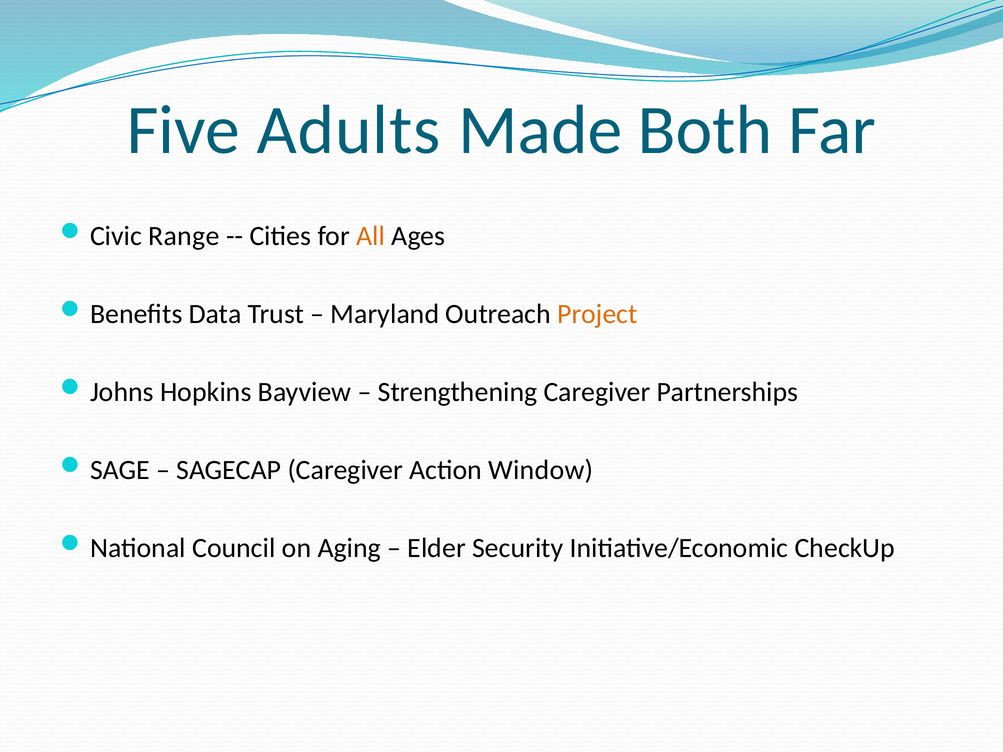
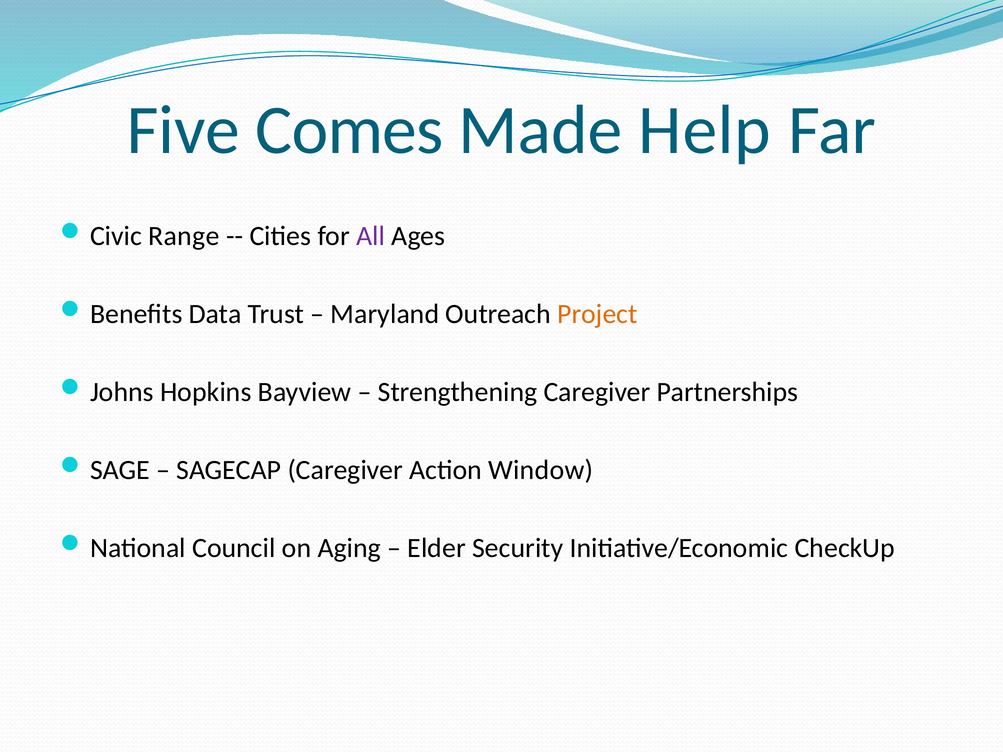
Adults: Adults -> Comes
Both: Both -> Help
All colour: orange -> purple
